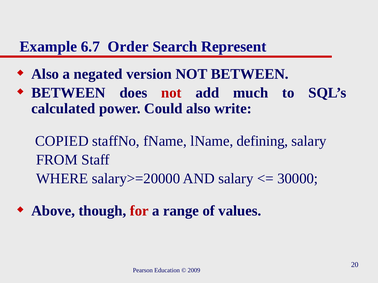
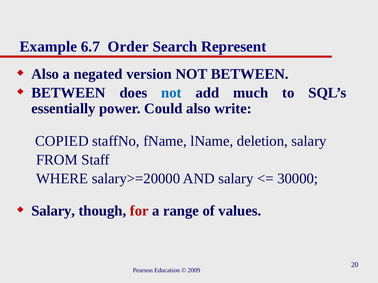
not at (171, 93) colour: red -> blue
calculated: calculated -> essentially
defining: defining -> deletion
Above at (53, 211): Above -> Salary
